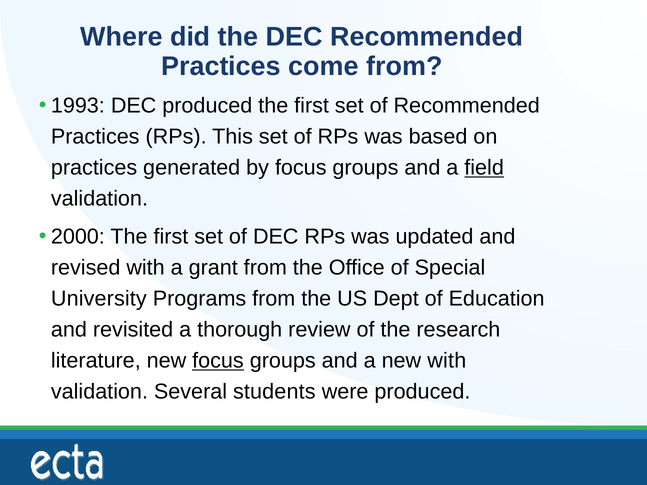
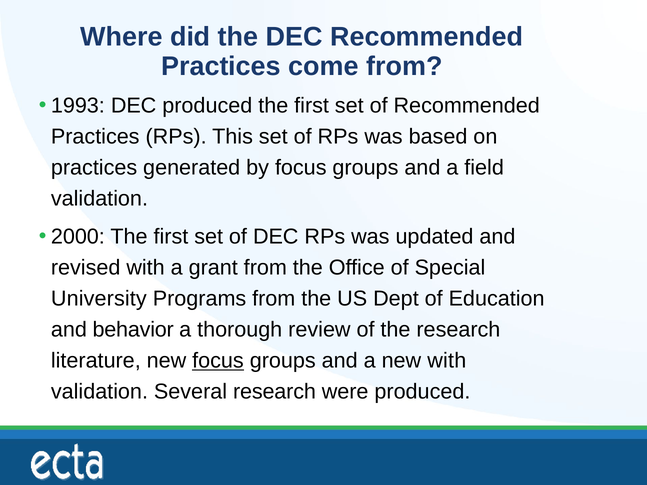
field underline: present -> none
revisited: revisited -> behavior
Several students: students -> research
